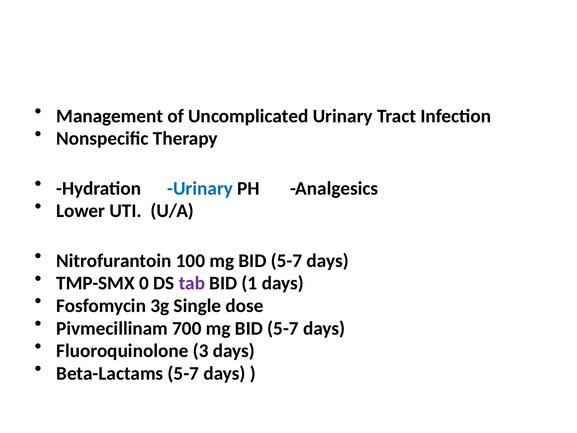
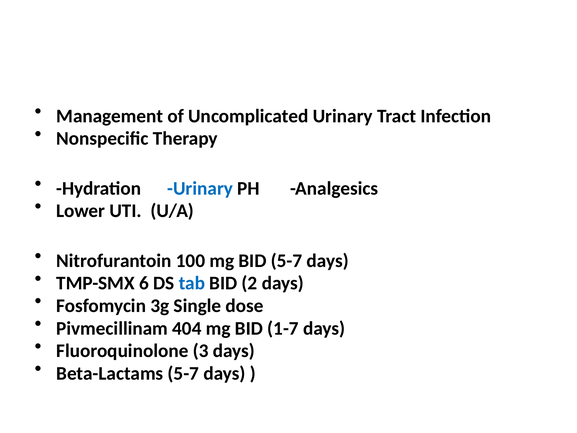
0: 0 -> 6
tab colour: purple -> blue
1: 1 -> 2
700: 700 -> 404
5-7 at (283, 328): 5-7 -> 1-7
